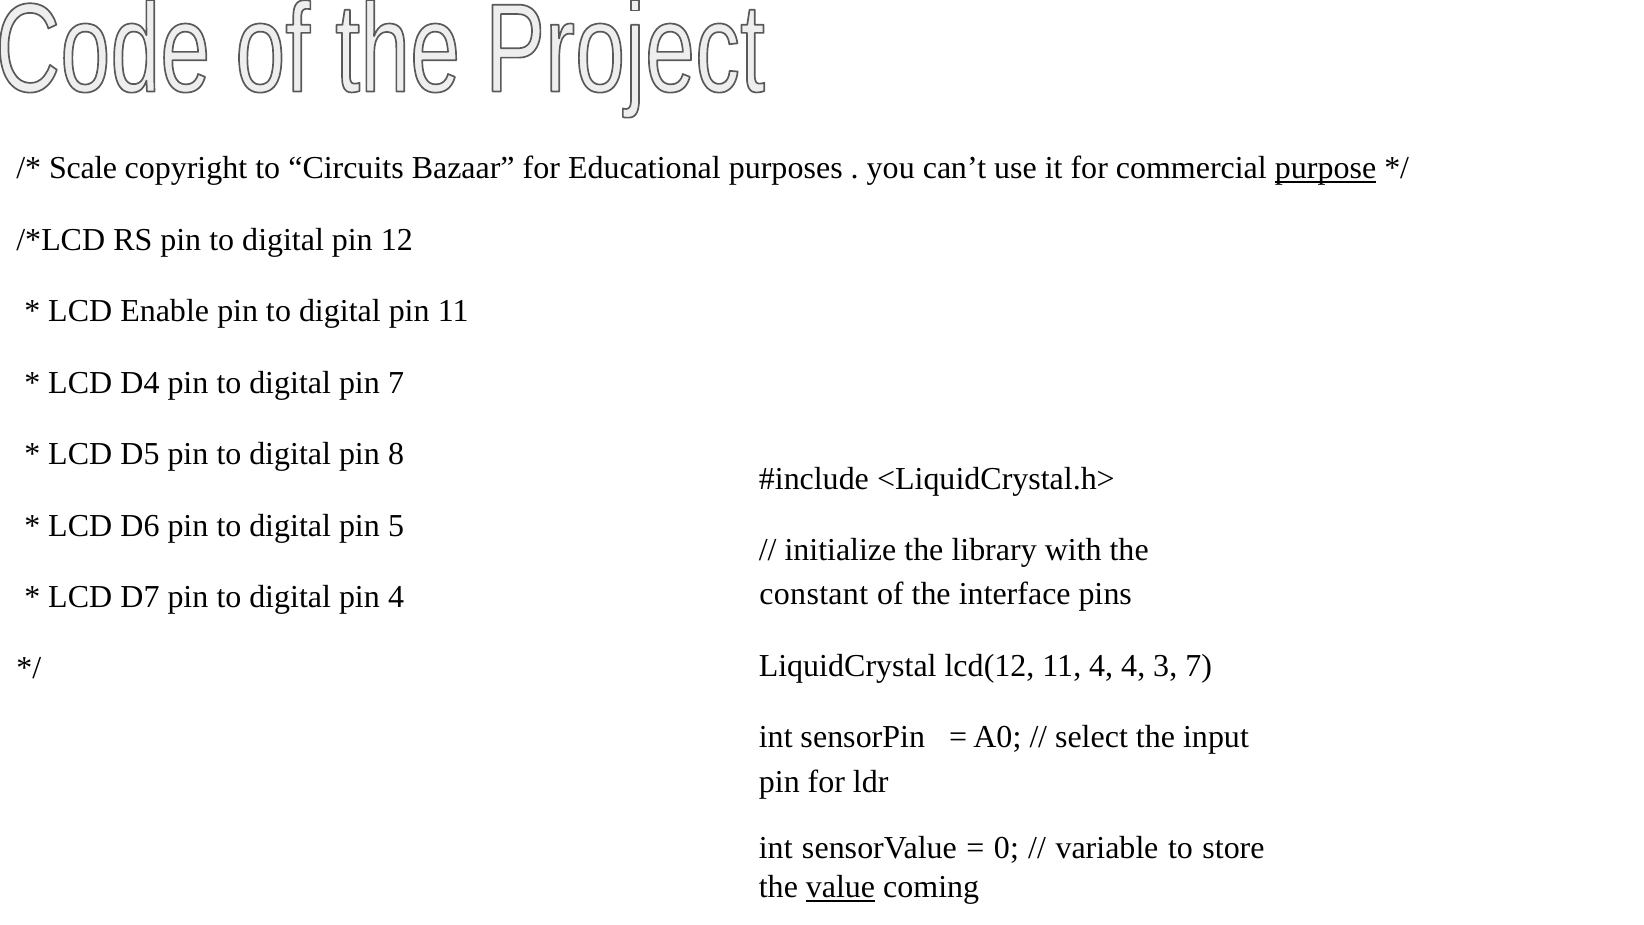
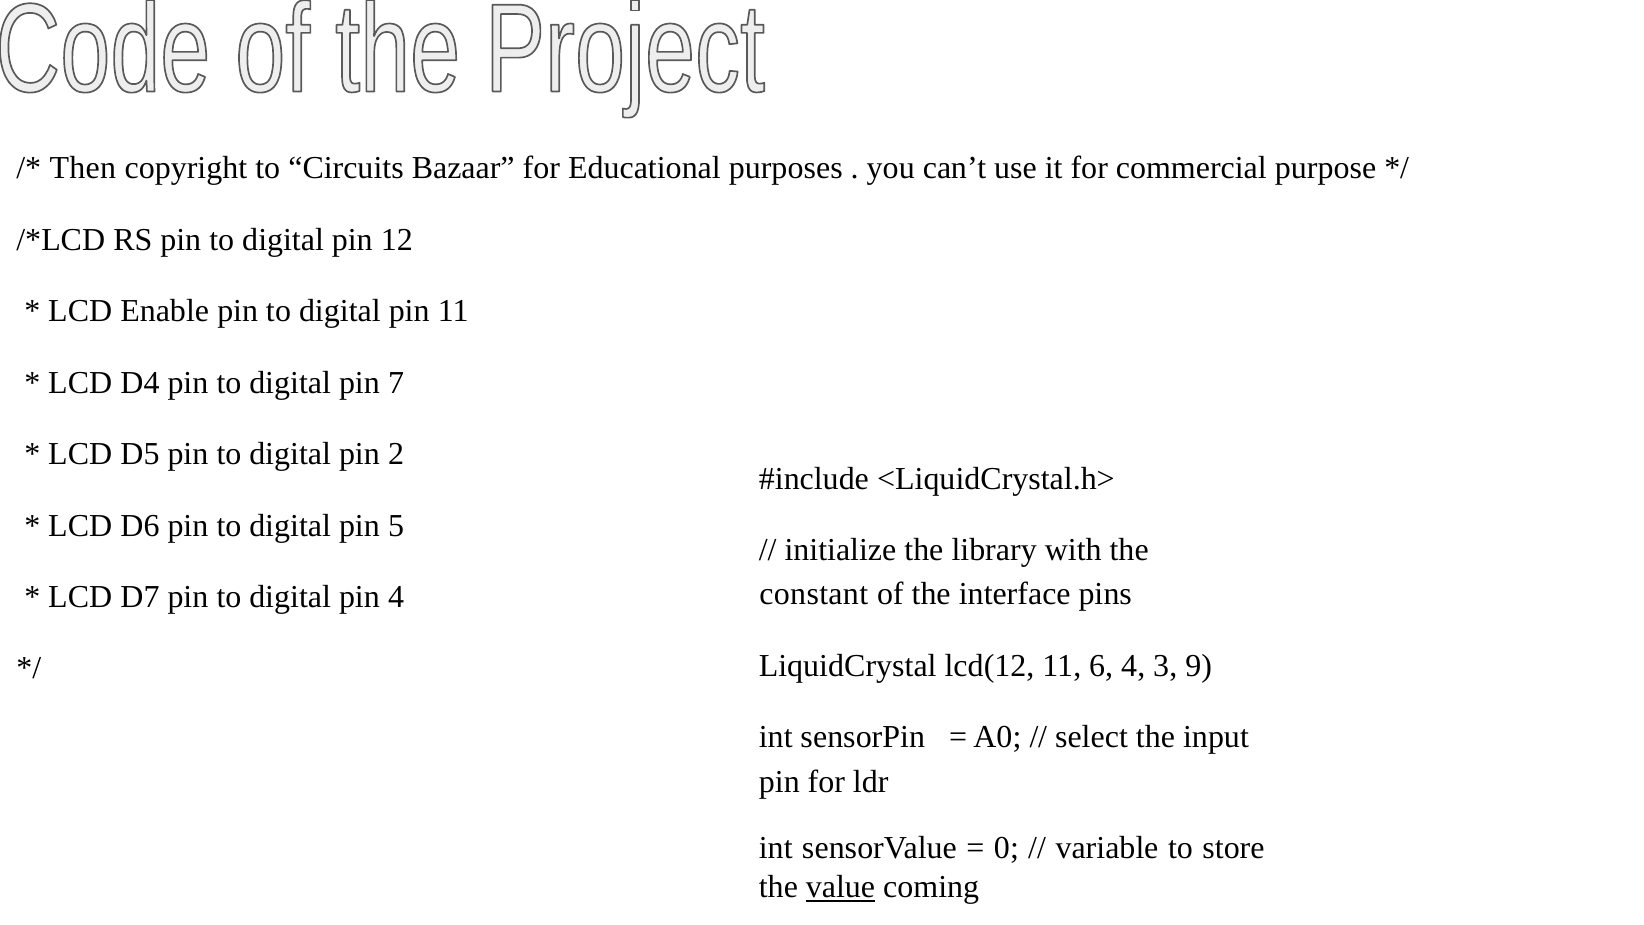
Scale: Scale -> Then
purpose underline: present -> none
8: 8 -> 2
11 4: 4 -> 6
3 7: 7 -> 9
